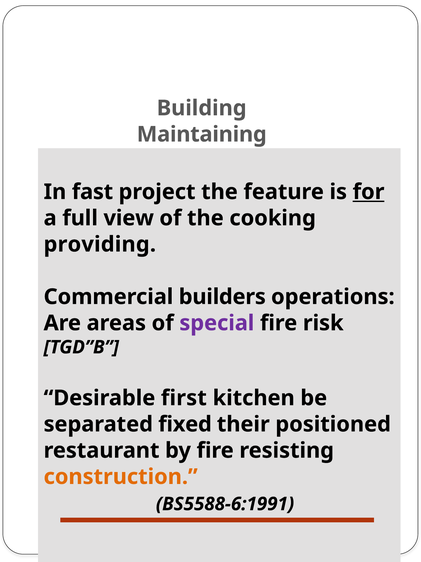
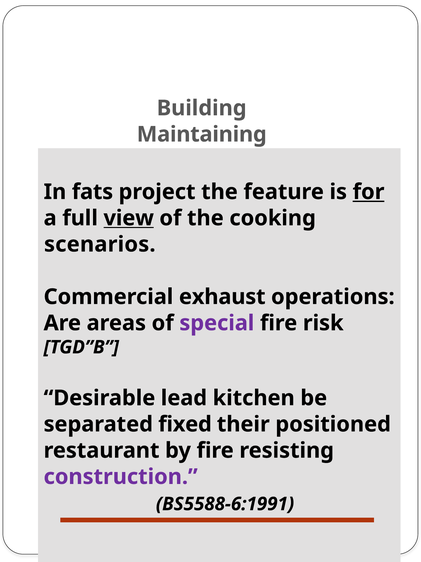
fast: fast -> fats
view underline: none -> present
providing: providing -> scenarios
builders: builders -> exhaust
first: first -> lead
construction colour: orange -> purple
